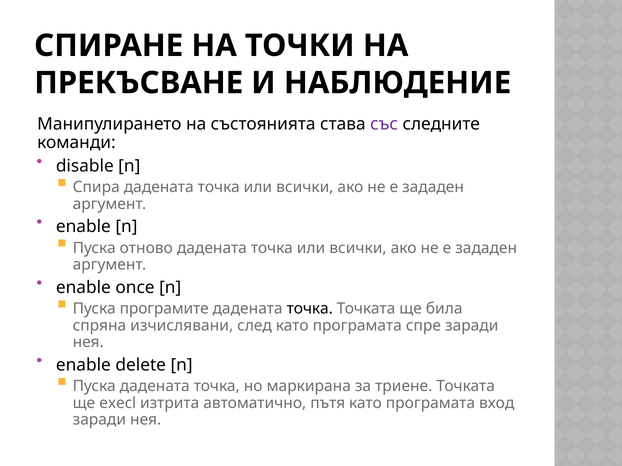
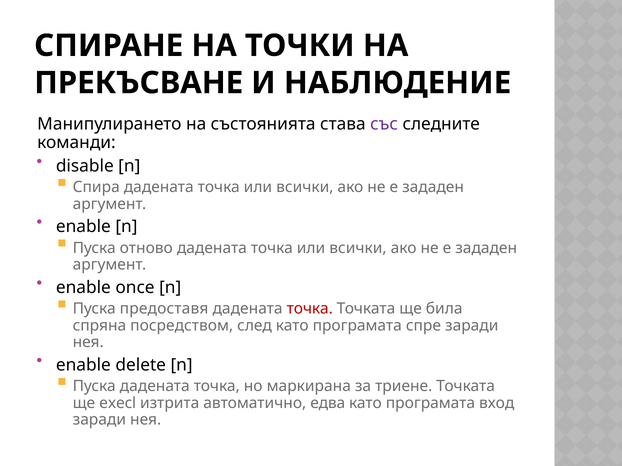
програмите: програмите -> предоставя
точка at (310, 309) colour: black -> red
изчислявани: изчислявани -> посредством
пътя: пътя -> едва
